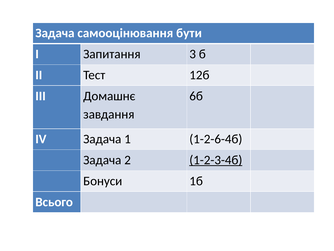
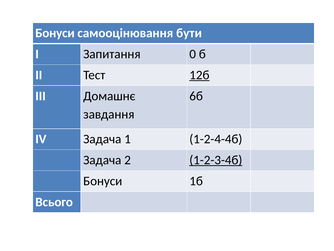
Задача at (55, 33): Задача -> Бонуси
3: 3 -> 0
12б underline: none -> present
1-2-6-4б: 1-2-6-4б -> 1-2-4-4б
